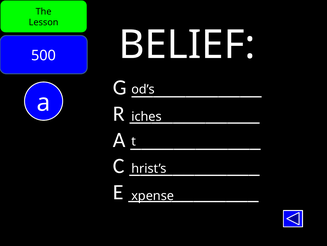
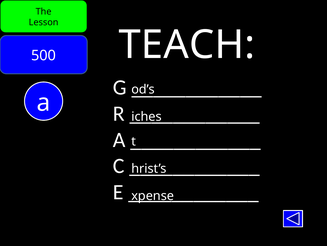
BELIEF: BELIEF -> TEACH
